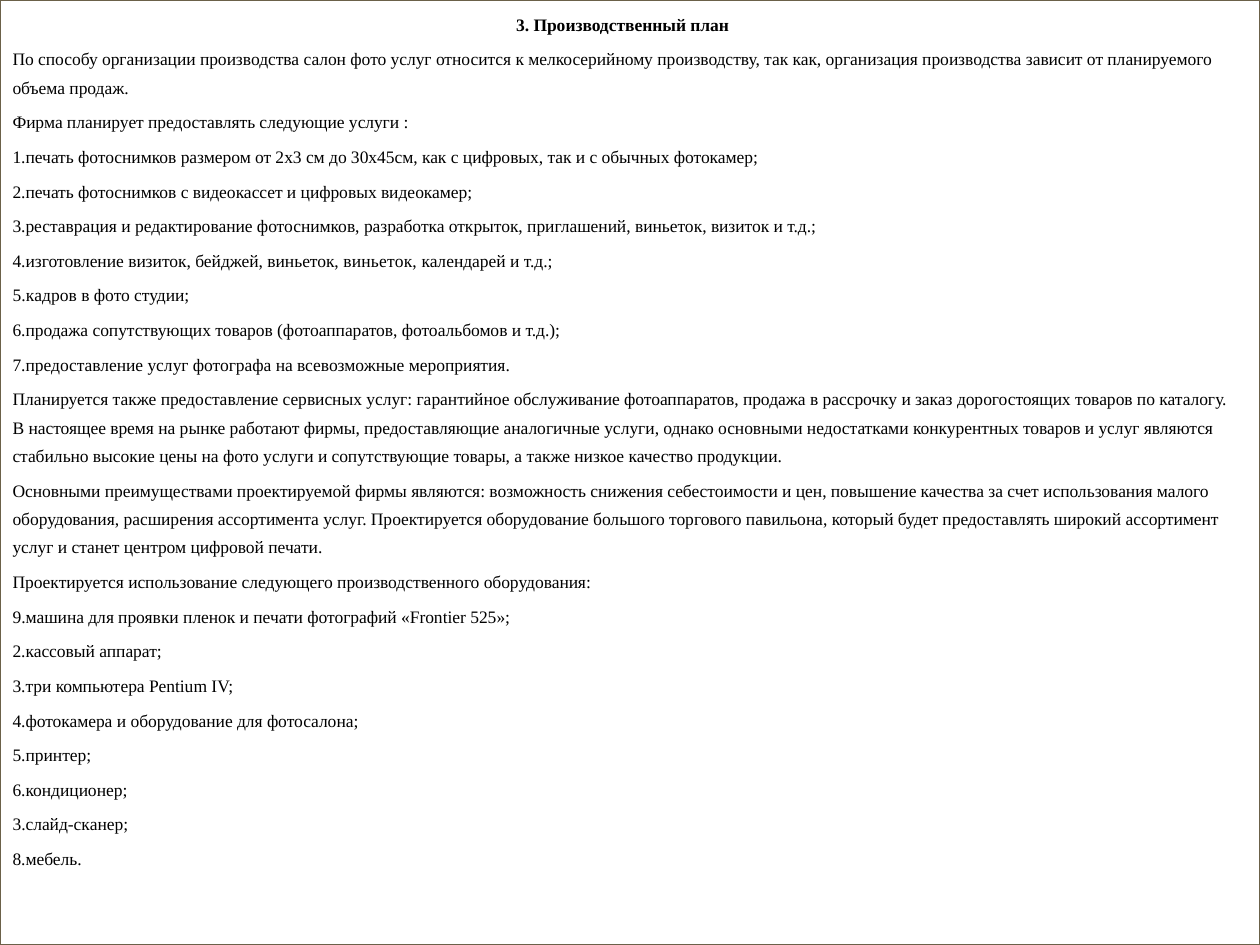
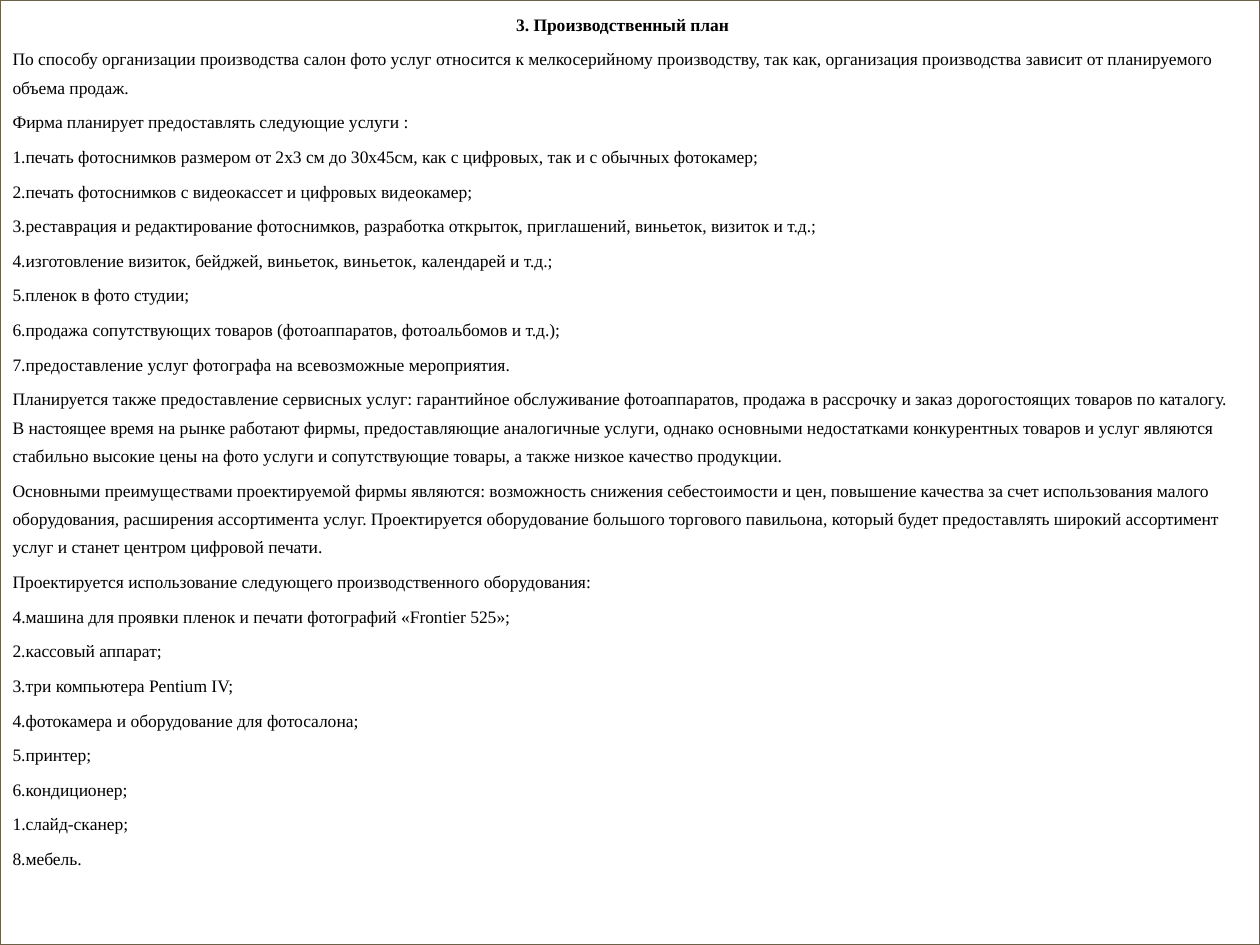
5.кадров: 5.кадров -> 5.пленок
9.машина: 9.машина -> 4.машина
3.слайд-сканер: 3.слайд-сканер -> 1.слайд-сканер
